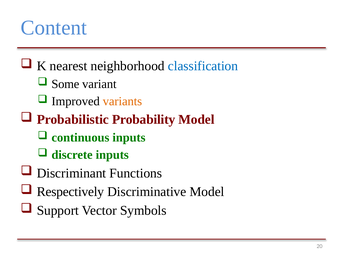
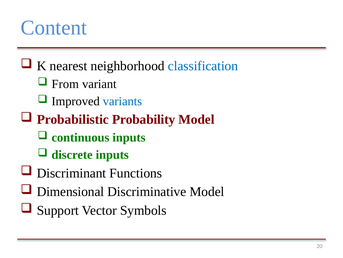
Some: Some -> From
variants colour: orange -> blue
Respectively: Respectively -> Dimensional
